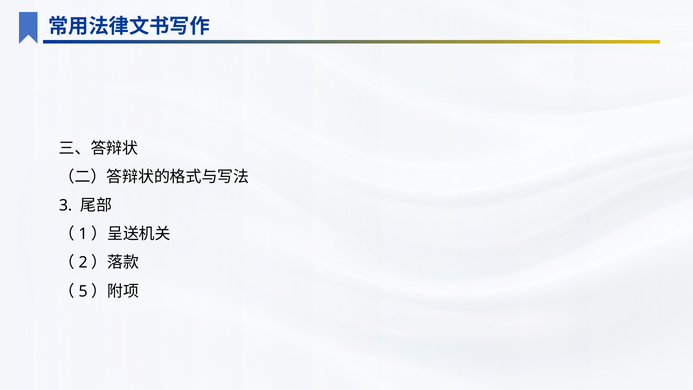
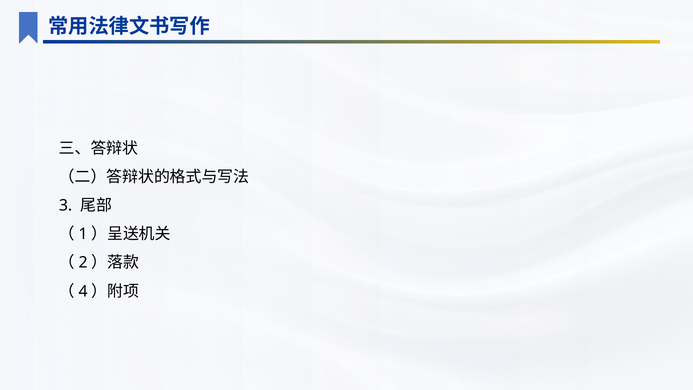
5: 5 -> 4
